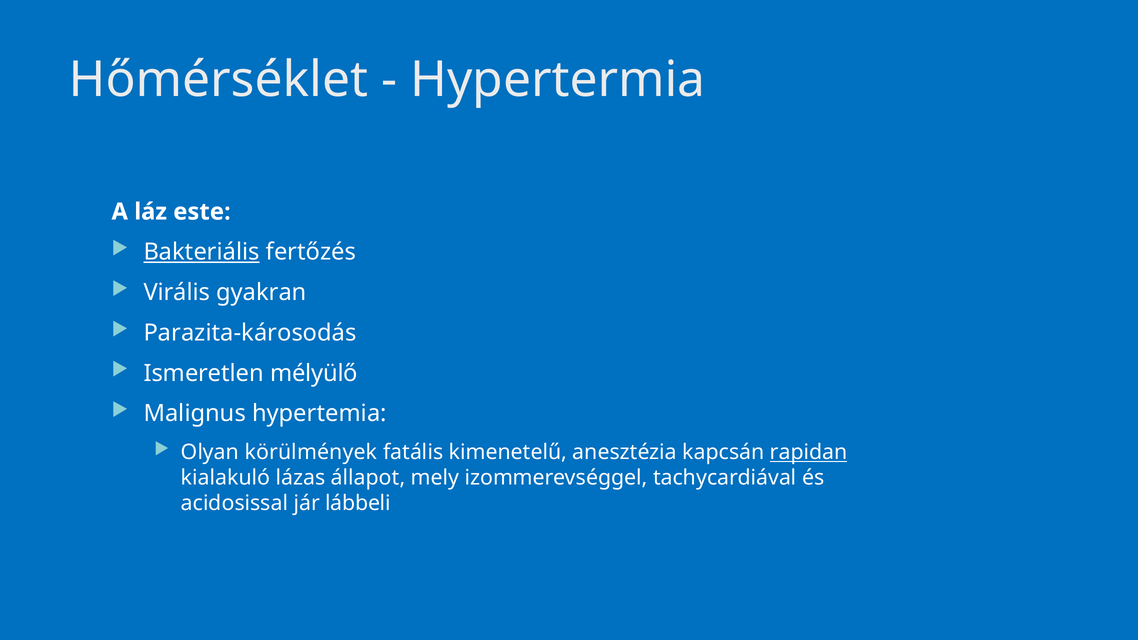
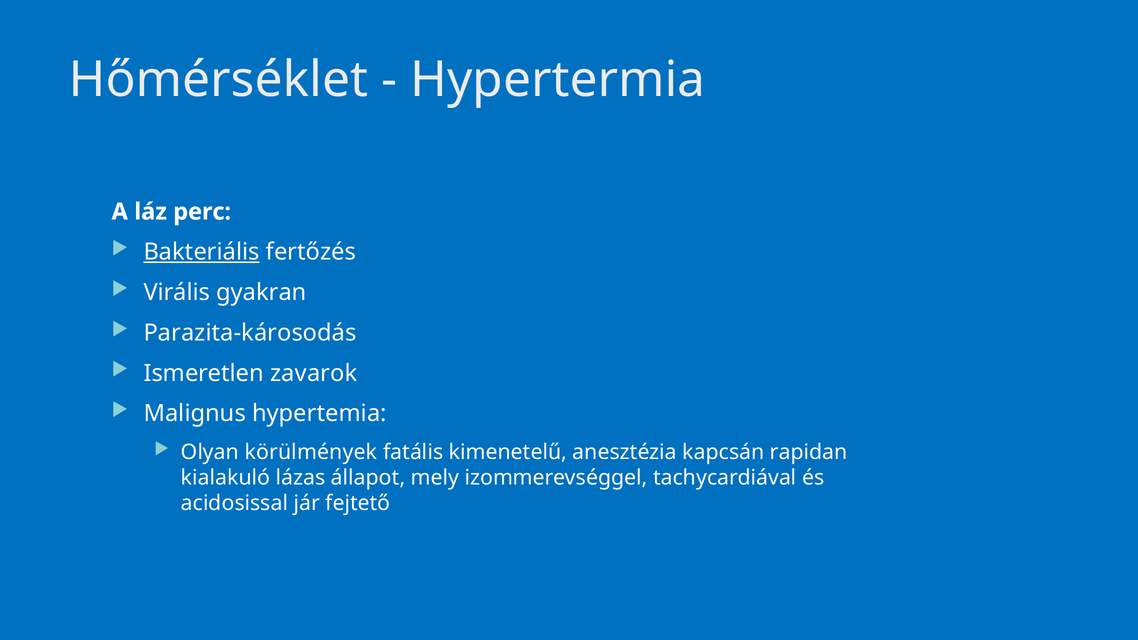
este: este -> perc
mélyülő: mélyülő -> zavarok
rapidan underline: present -> none
lábbeli: lábbeli -> fejtető
